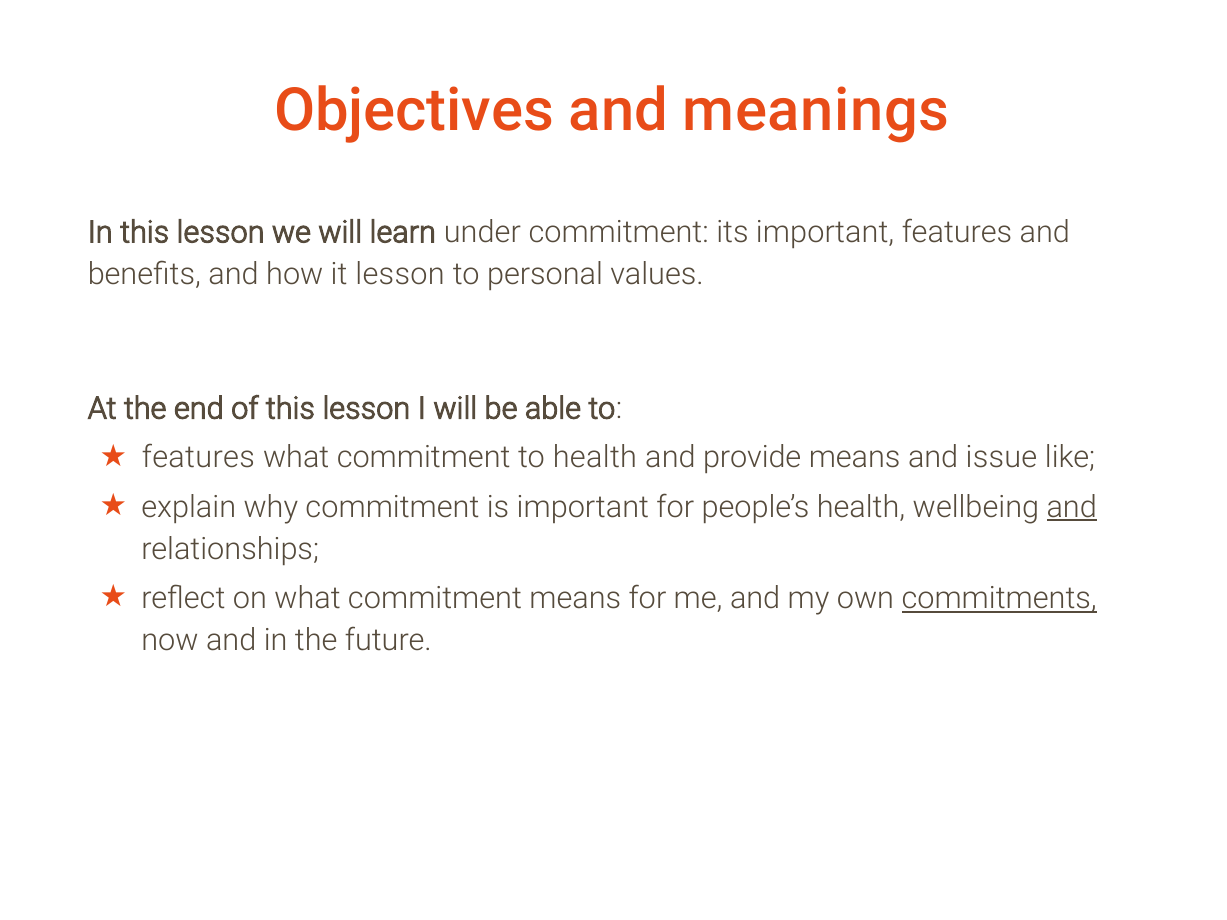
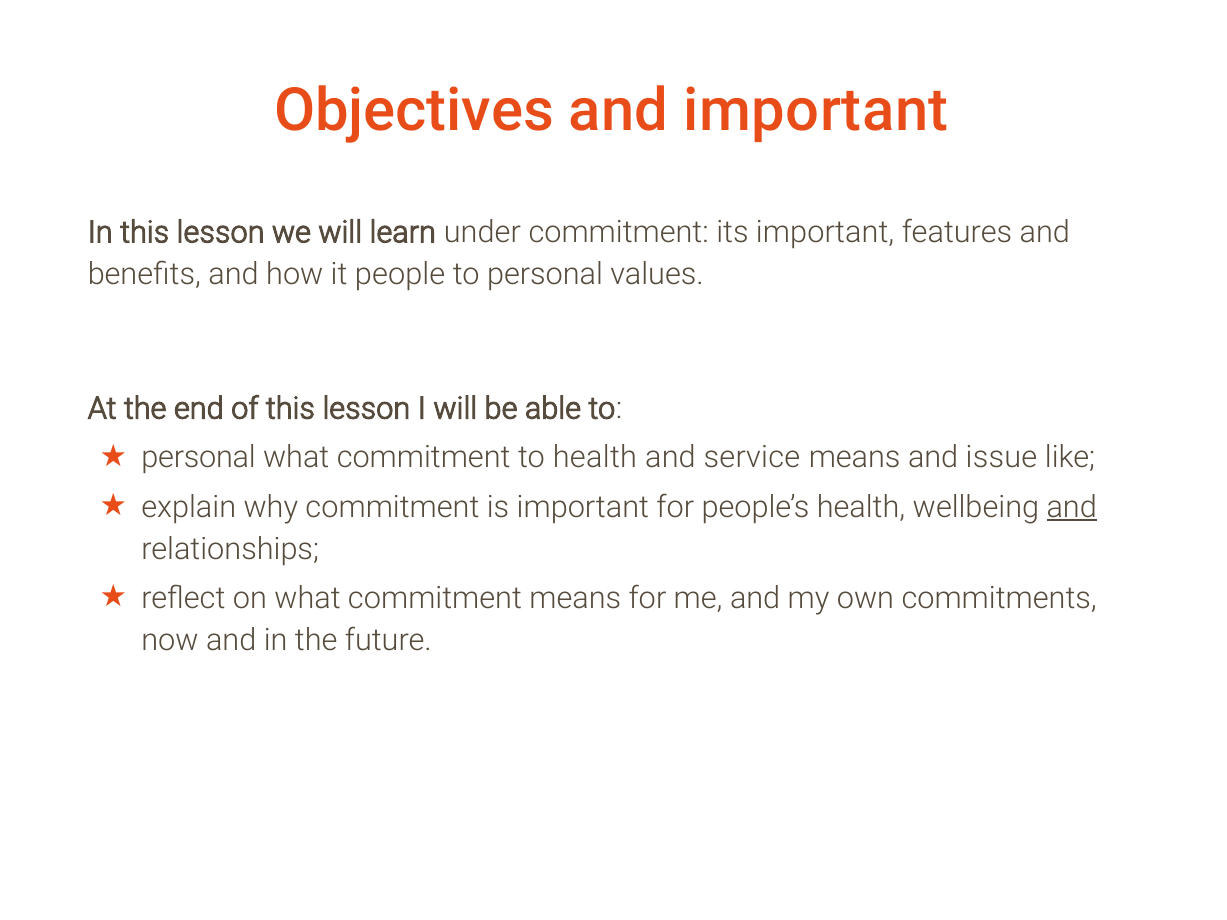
and meanings: meanings -> important
it lesson: lesson -> people
features at (198, 458): features -> personal
provide: provide -> service
commitments underline: present -> none
